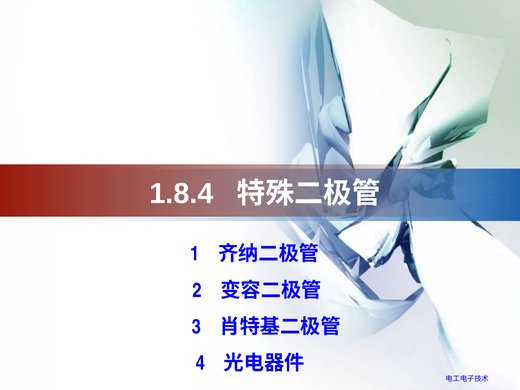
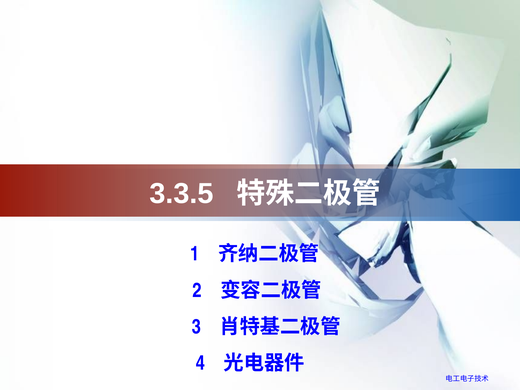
1.8.4: 1.8.4 -> 3.3.5
